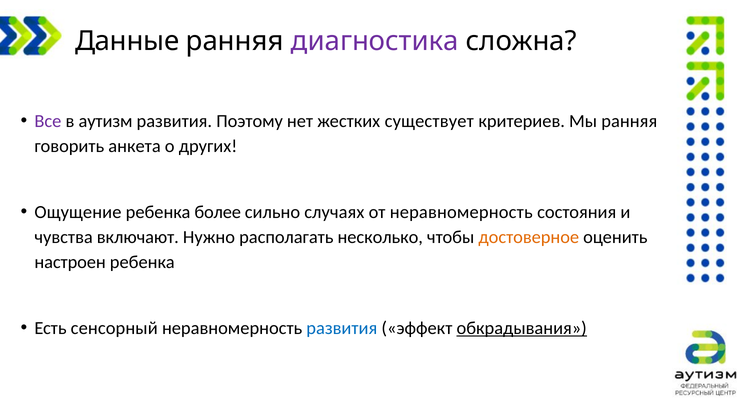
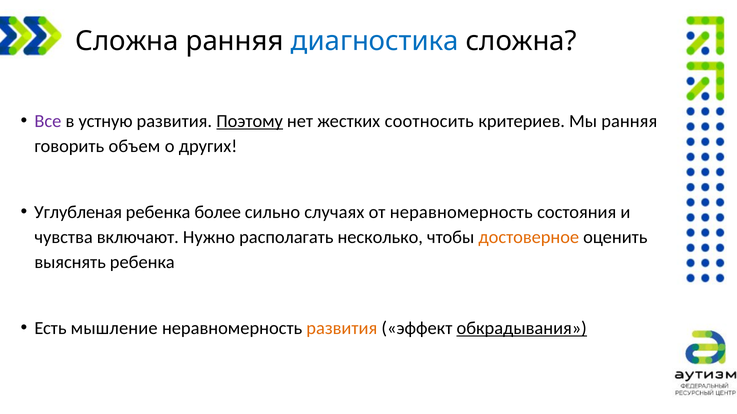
Данные at (127, 41): Данные -> Сложна
диагностика colour: purple -> blue
аутизм: аутизм -> устную
Поэтому underline: none -> present
существует: существует -> соотносить
анкета: анкета -> объем
Ощущение: Ощущение -> Углубленая
настроен: настроен -> выяснять
сенсорный: сенсорный -> мышление
развития at (342, 329) colour: blue -> orange
